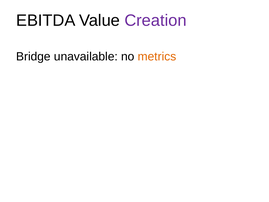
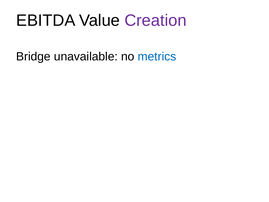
metrics colour: orange -> blue
